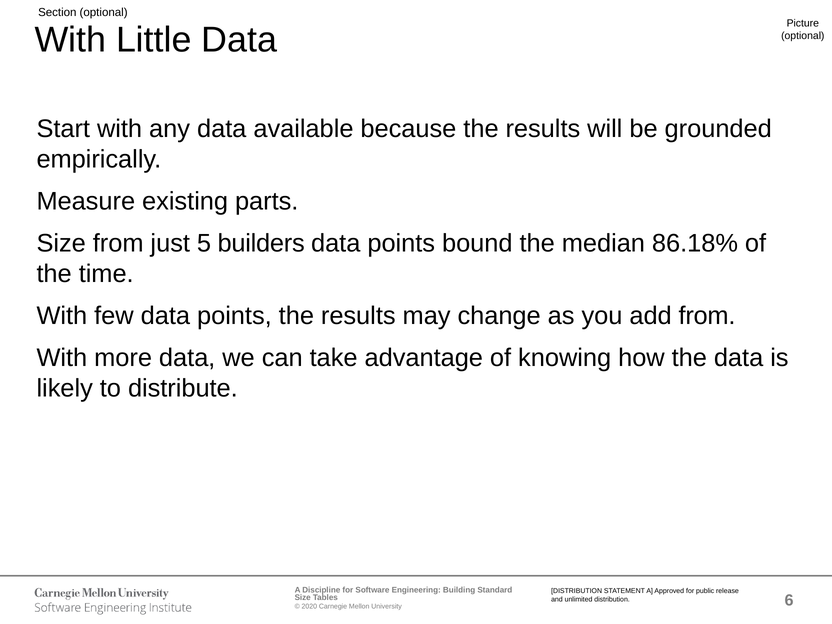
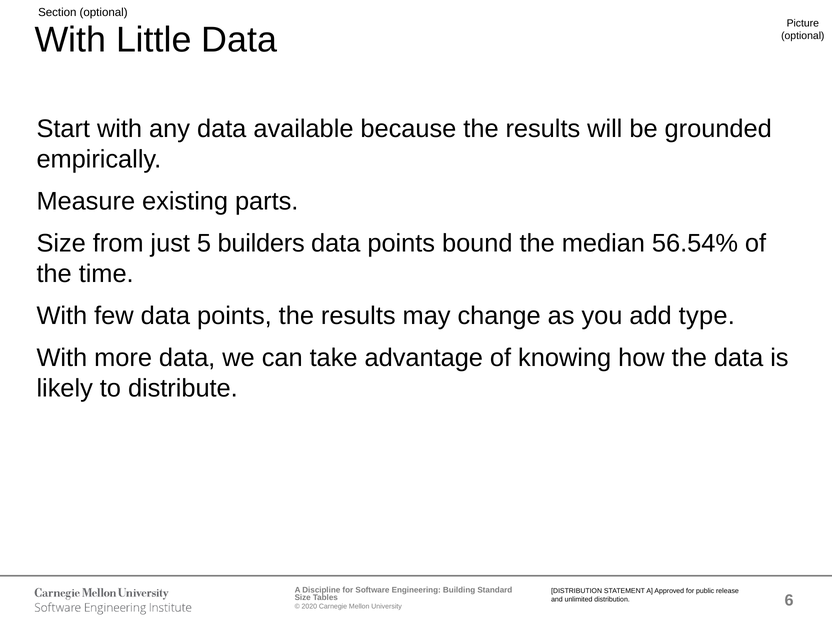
86.18%: 86.18% -> 56.54%
add from: from -> type
